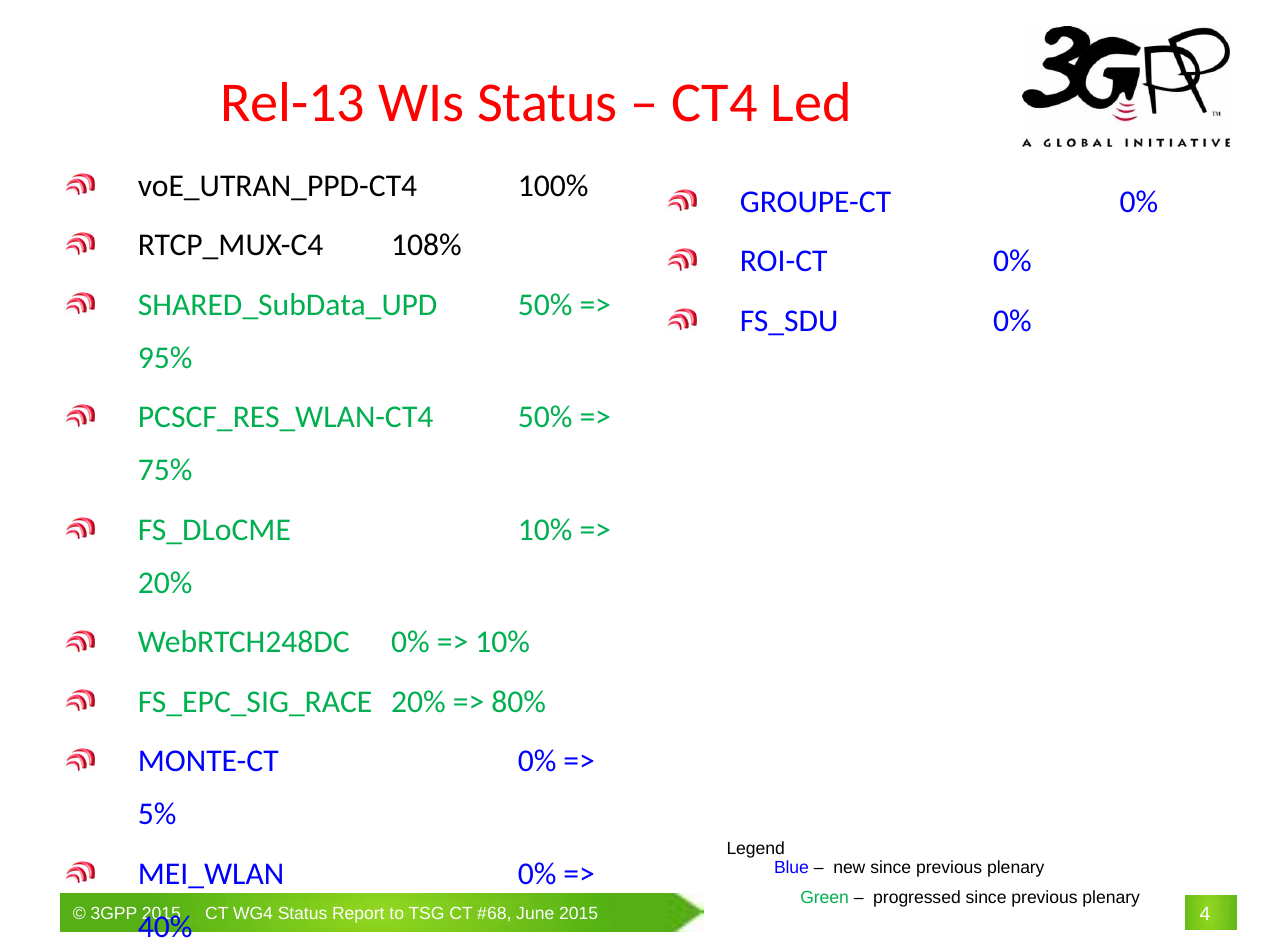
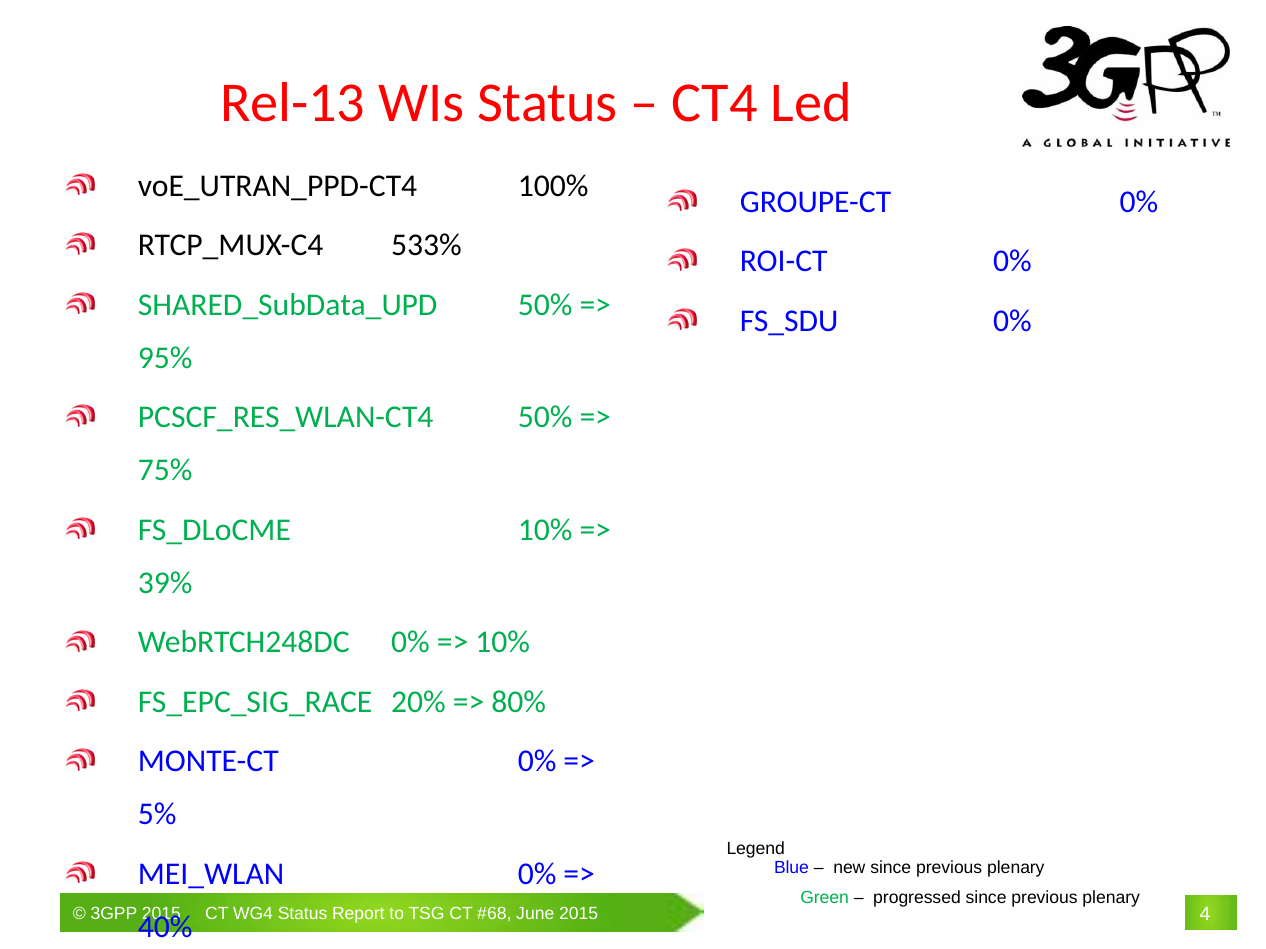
108%: 108% -> 533%
20% at (165, 583): 20% -> 39%
